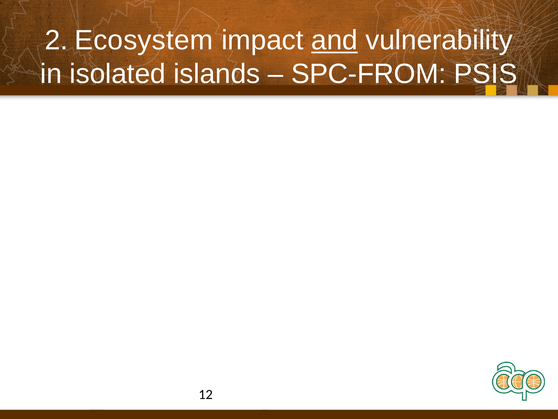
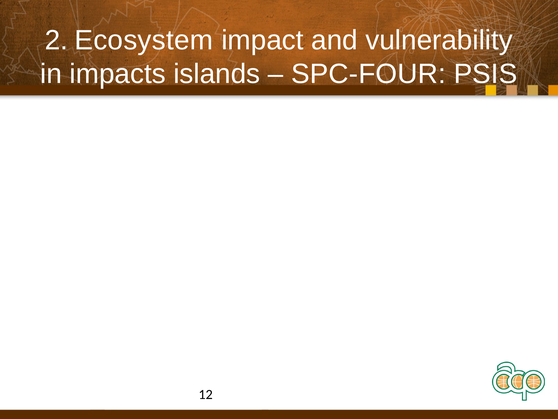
and underline: present -> none
isolated: isolated -> impacts
SPC-FROM: SPC-FROM -> SPC-FOUR
